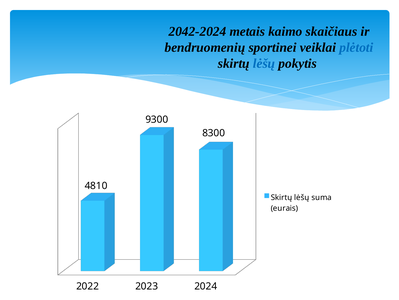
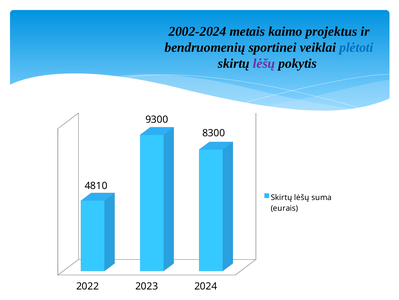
2042-2024: 2042-2024 -> 2002-2024
skaičiaus: skaičiaus -> projektus
lėšų at (264, 63) colour: blue -> purple
